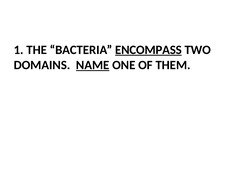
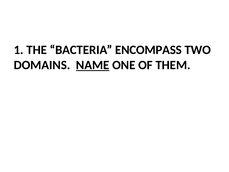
ENCOMPASS underline: present -> none
